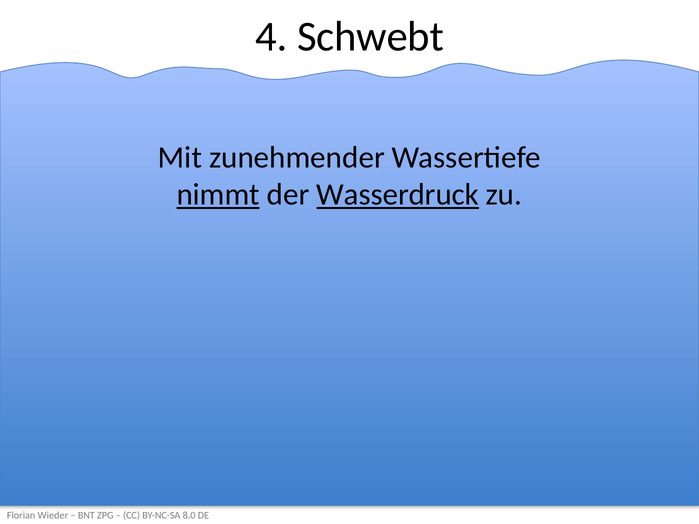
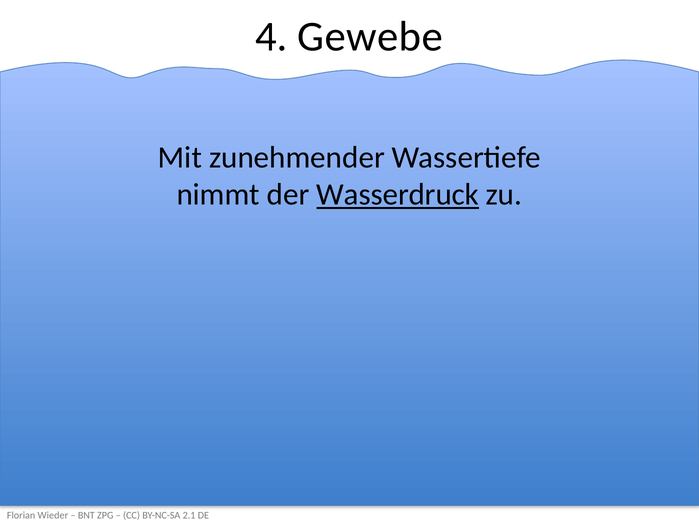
Schwebt: Schwebt -> Gewebe
nimmt underline: present -> none
8.0: 8.0 -> 2.1
